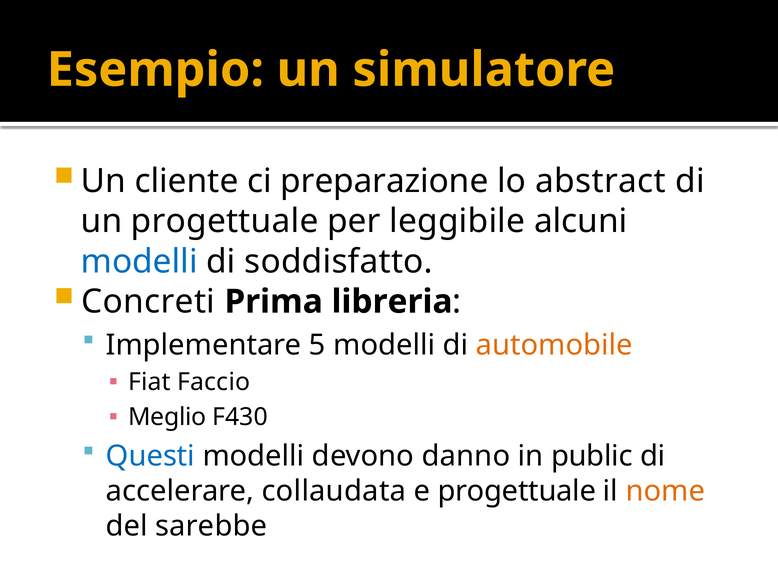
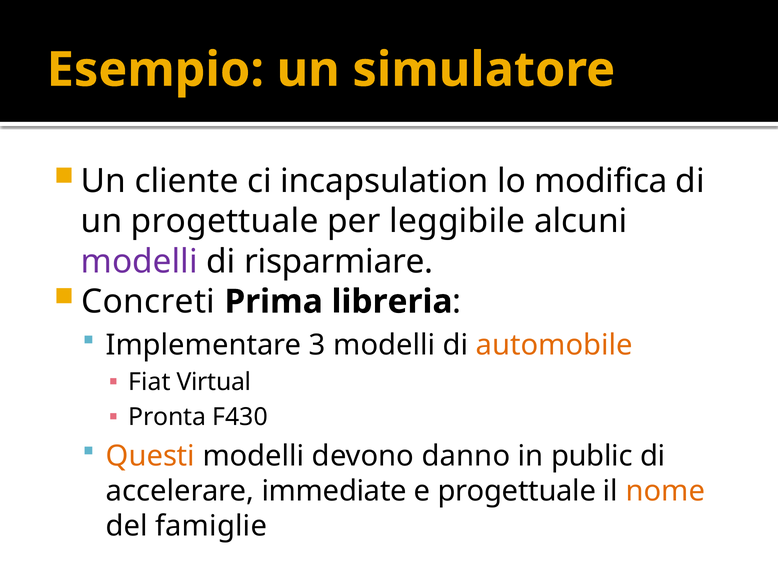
preparazione: preparazione -> incapsulation
abstract: abstract -> modifica
modelli at (139, 262) colour: blue -> purple
soddisfatto: soddisfatto -> risparmiare
5: 5 -> 3
Faccio: Faccio -> Virtual
Meglio: Meglio -> Pronta
Questi colour: blue -> orange
collaudata: collaudata -> immediate
sarebbe: sarebbe -> famiglie
